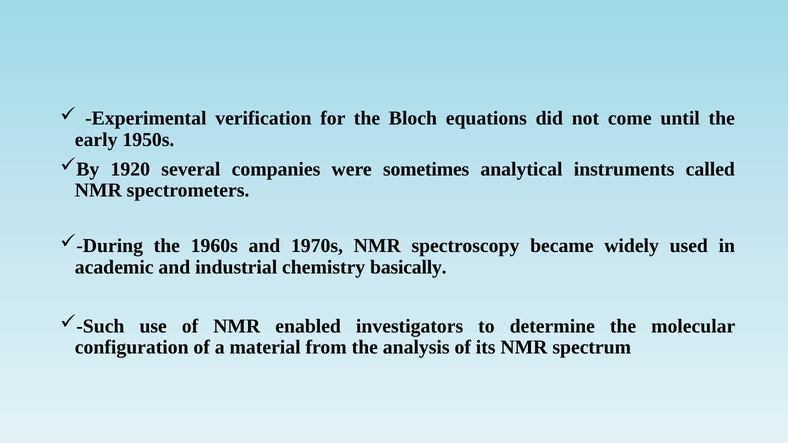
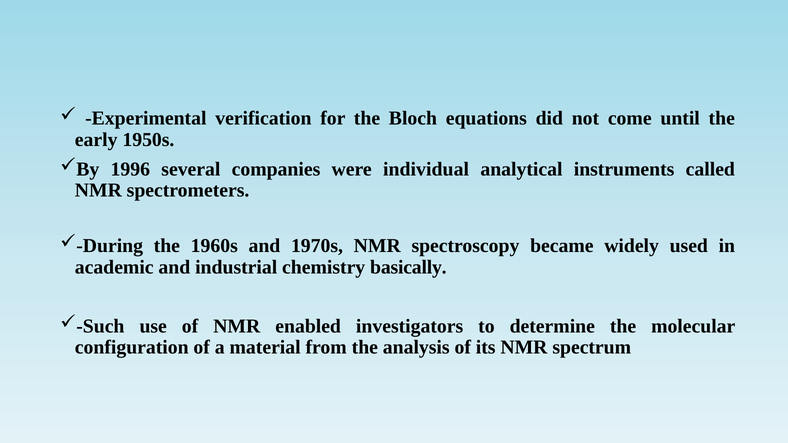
1920: 1920 -> 1996
sometimes: sometimes -> individual
